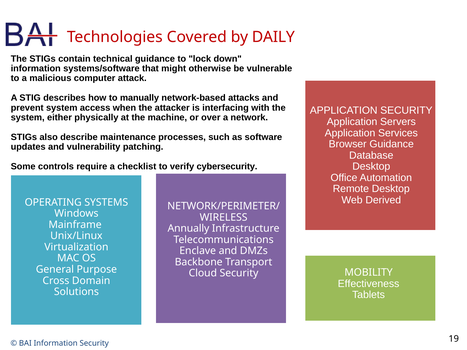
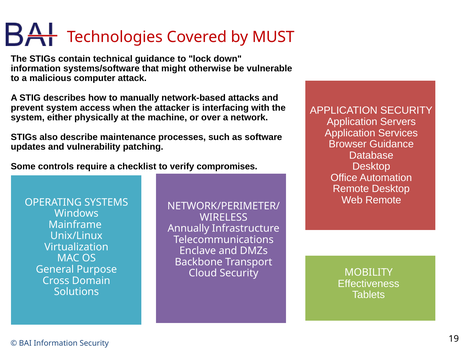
DAILY: DAILY -> MUST
cybersecurity: cybersecurity -> compromises
Web Derived: Derived -> Remote
